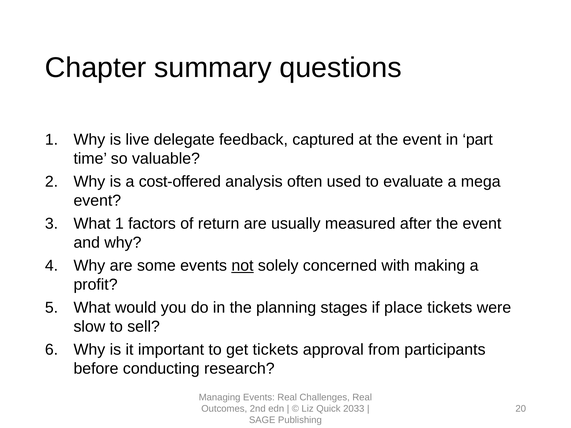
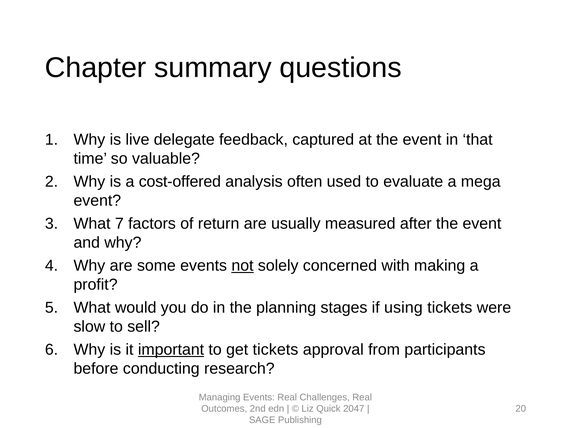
part: part -> that
What 1: 1 -> 7
place: place -> using
important underline: none -> present
2033: 2033 -> 2047
